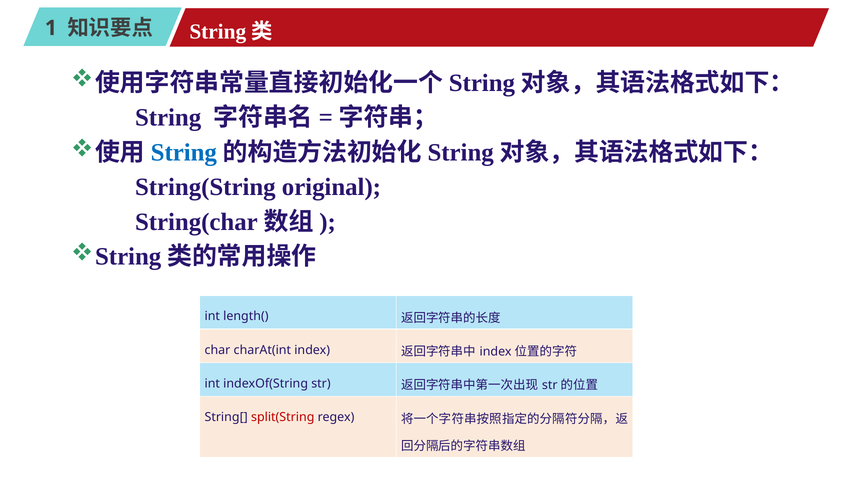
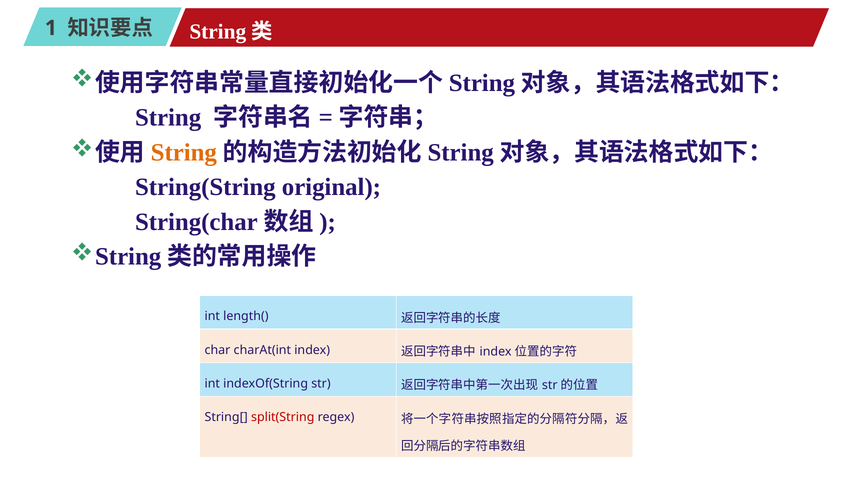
String at (184, 152) colour: blue -> orange
